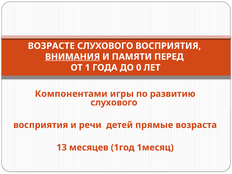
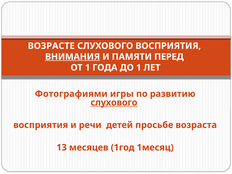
ДО 0: 0 -> 1
Компонентами: Компонентами -> Фотографиями
слухового at (114, 102) underline: none -> present
прямые: прямые -> просьбе
